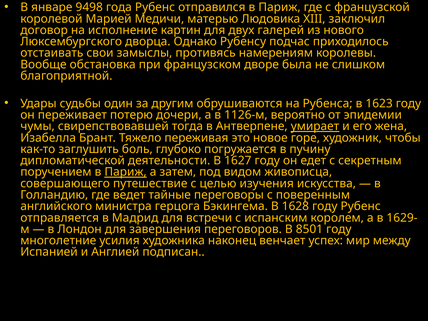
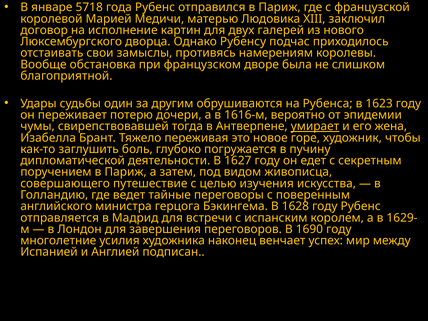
9498: 9498 -> 5718
1126-м: 1126-м -> 1616-м
Париж at (126, 172) underline: present -> none
8501: 8501 -> 1690
